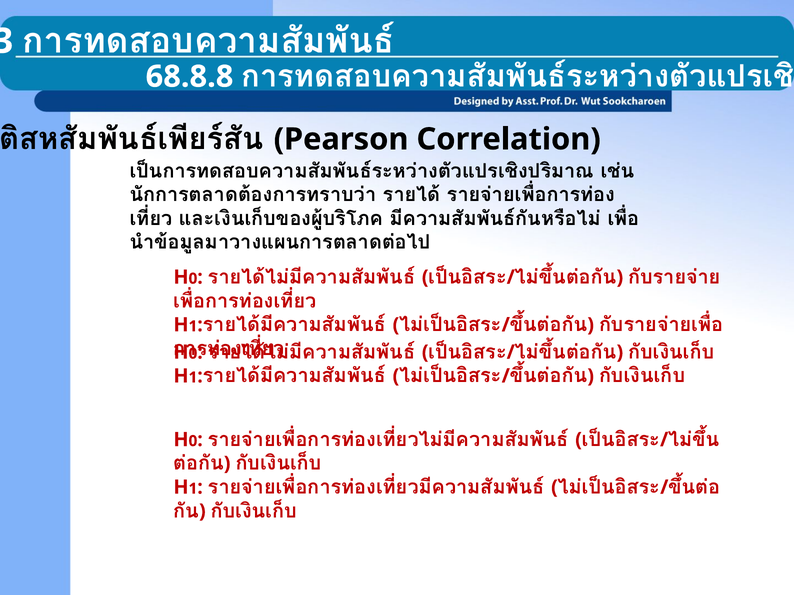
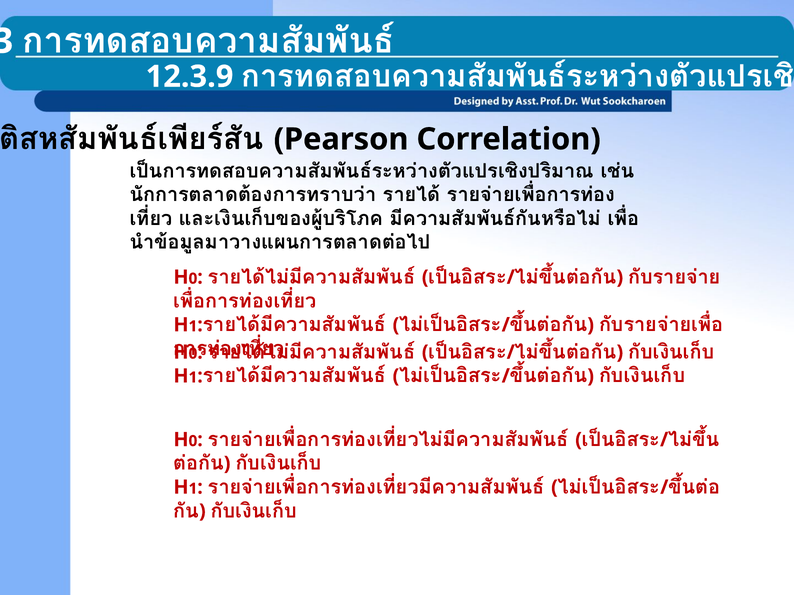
68.8.8: 68.8.8 -> 12.3.9
